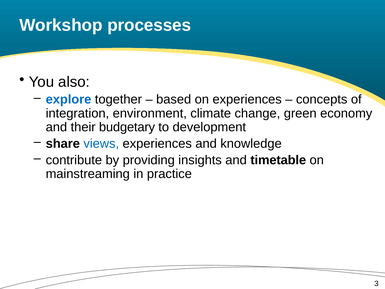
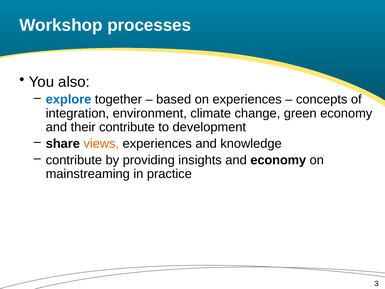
their budgetary: budgetary -> contribute
views colour: blue -> orange
and timetable: timetable -> economy
